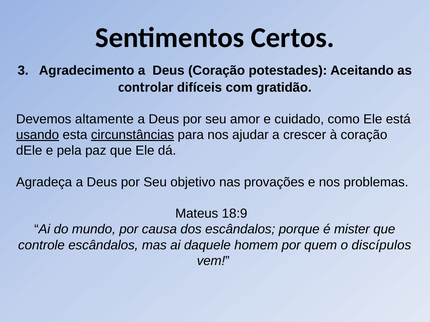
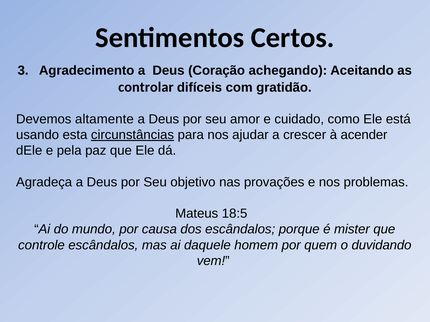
potestades: potestades -> achegando
usando underline: present -> none
à coração: coração -> acender
18:9: 18:9 -> 18:5
discípulos: discípulos -> duvidando
